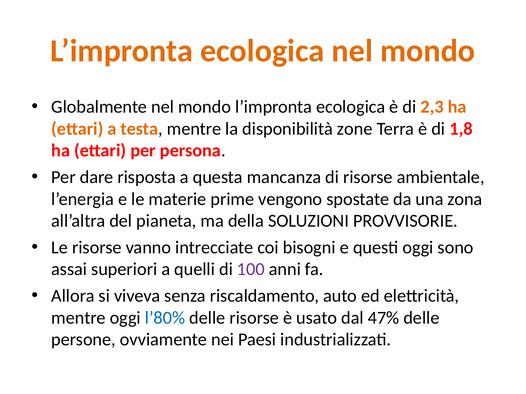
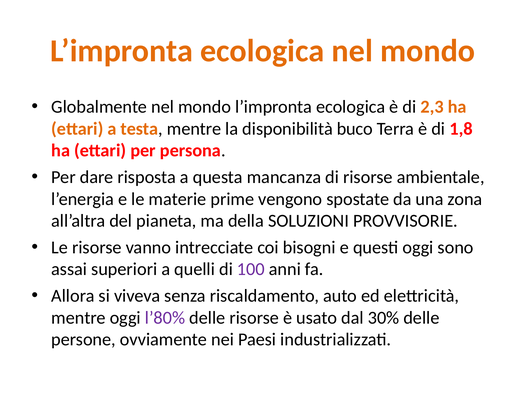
zone: zone -> buco
l’80% colour: blue -> purple
47%: 47% -> 30%
